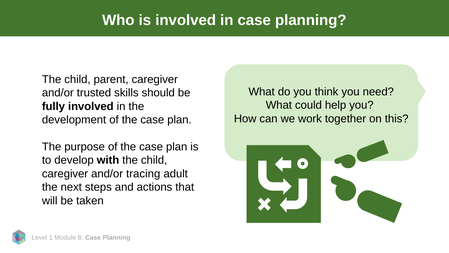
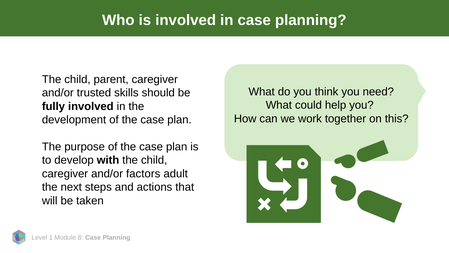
tracing: tracing -> factors
